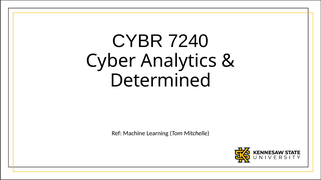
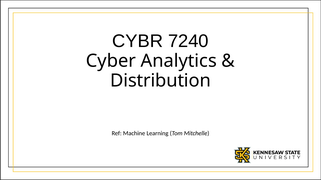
Determined: Determined -> Distribution
